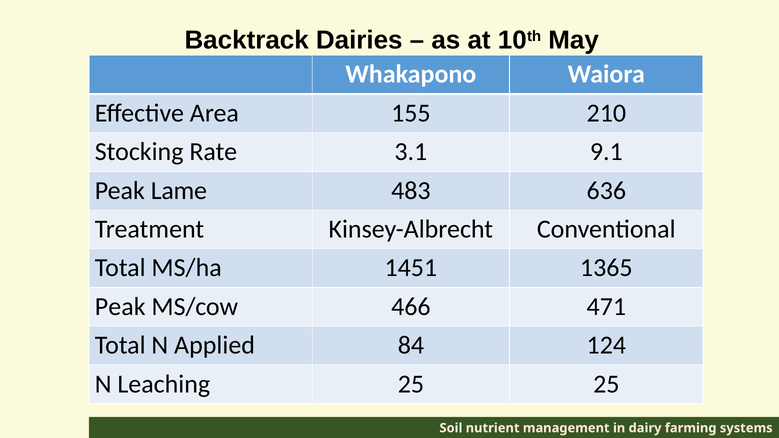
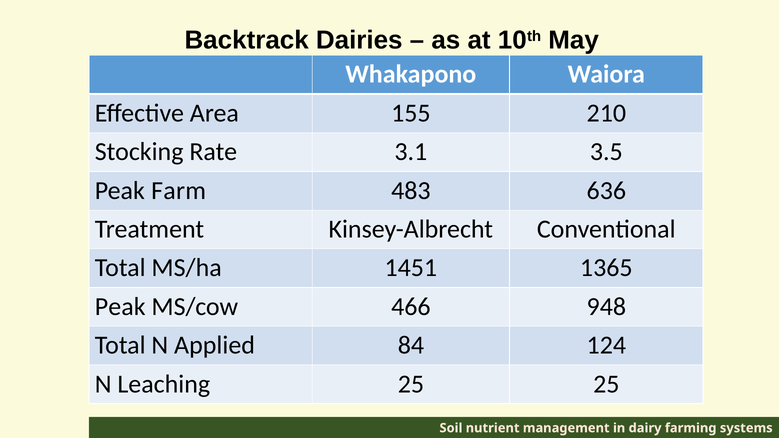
9.1: 9.1 -> 3.5
Lame: Lame -> Farm
471: 471 -> 948
